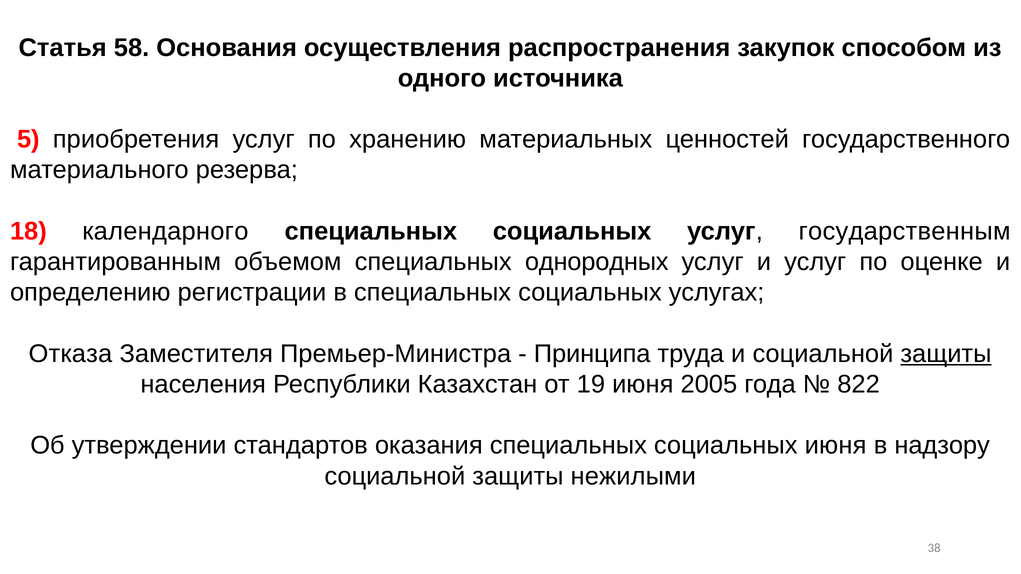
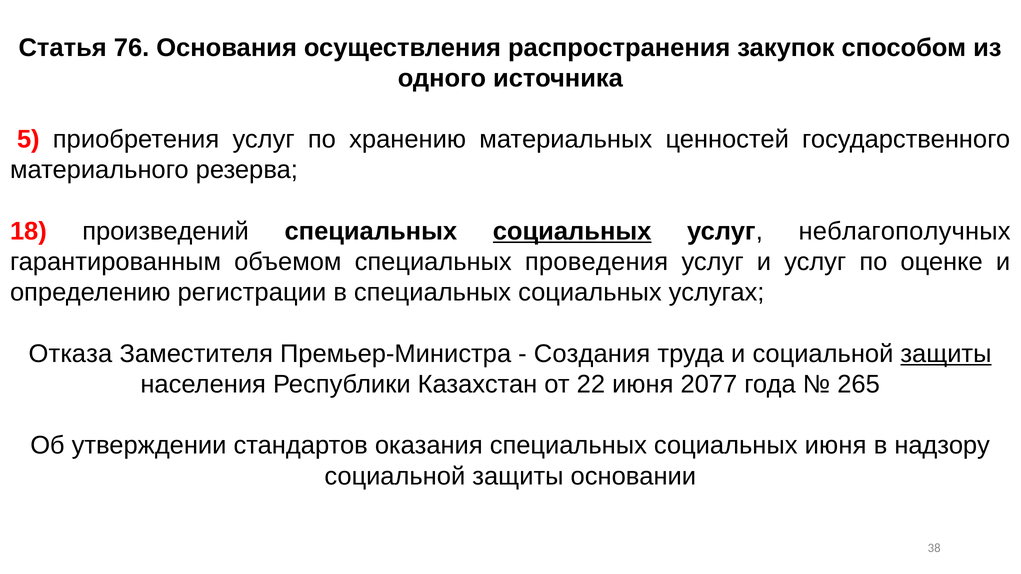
58: 58 -> 76
календарного: календарного -> произведений
социальных at (572, 231) underline: none -> present
государственным: государственным -> неблагополучных
однородных: однородных -> проведения
Принципа: Принципа -> Создания
19: 19 -> 22
2005: 2005 -> 2077
822: 822 -> 265
нежилыми: нежилыми -> основании
